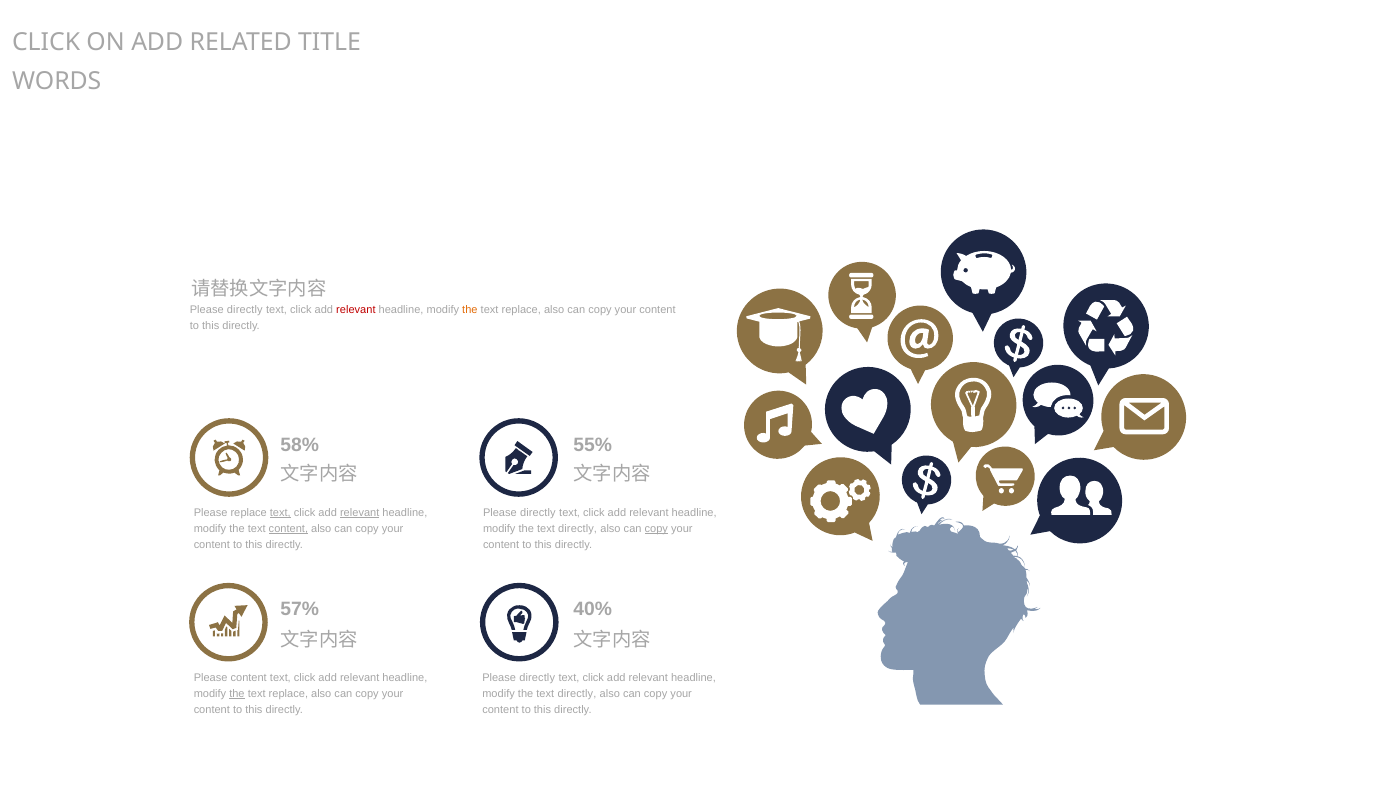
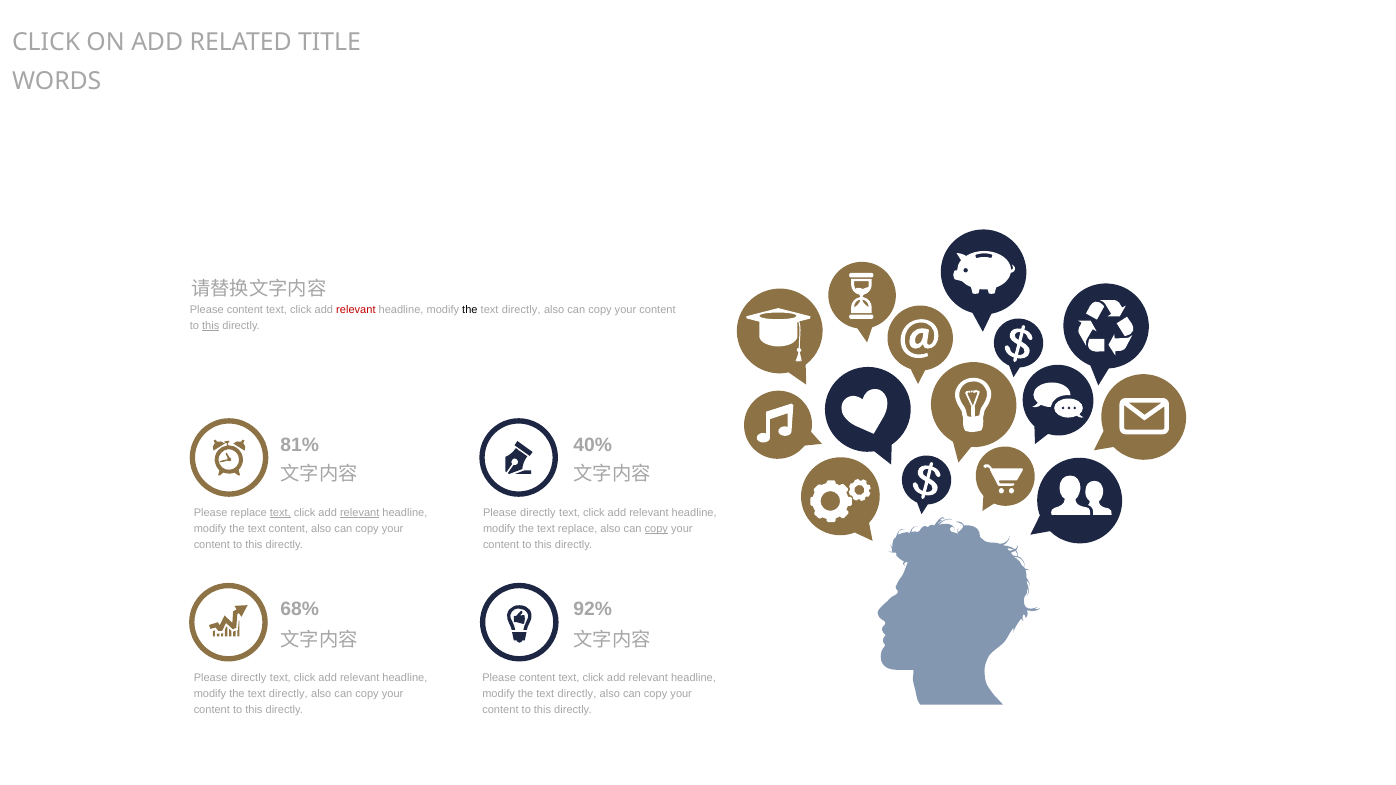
directly at (245, 310): directly -> content
the at (470, 310) colour: orange -> black
replace at (521, 310): replace -> directly
this at (211, 326) underline: none -> present
58%: 58% -> 81%
55%: 55% -> 40%
content at (288, 529) underline: present -> none
directly at (578, 529): directly -> replace
57%: 57% -> 68%
40%: 40% -> 92%
content at (249, 678): content -> directly
directly at (537, 678): directly -> content
the at (237, 694) underline: present -> none
replace at (288, 694): replace -> directly
